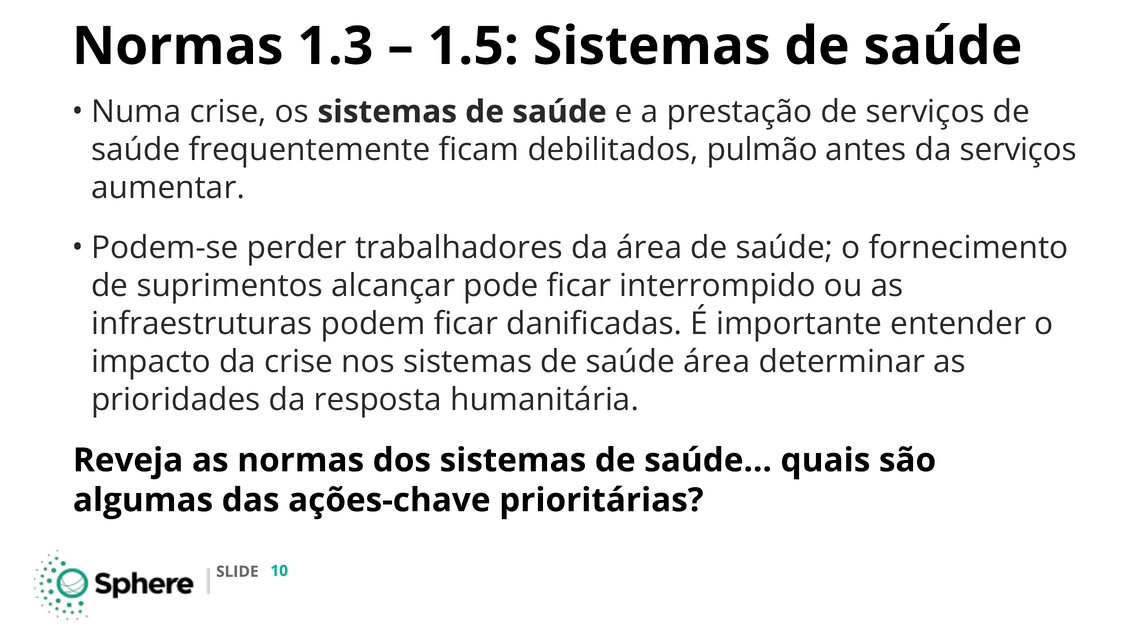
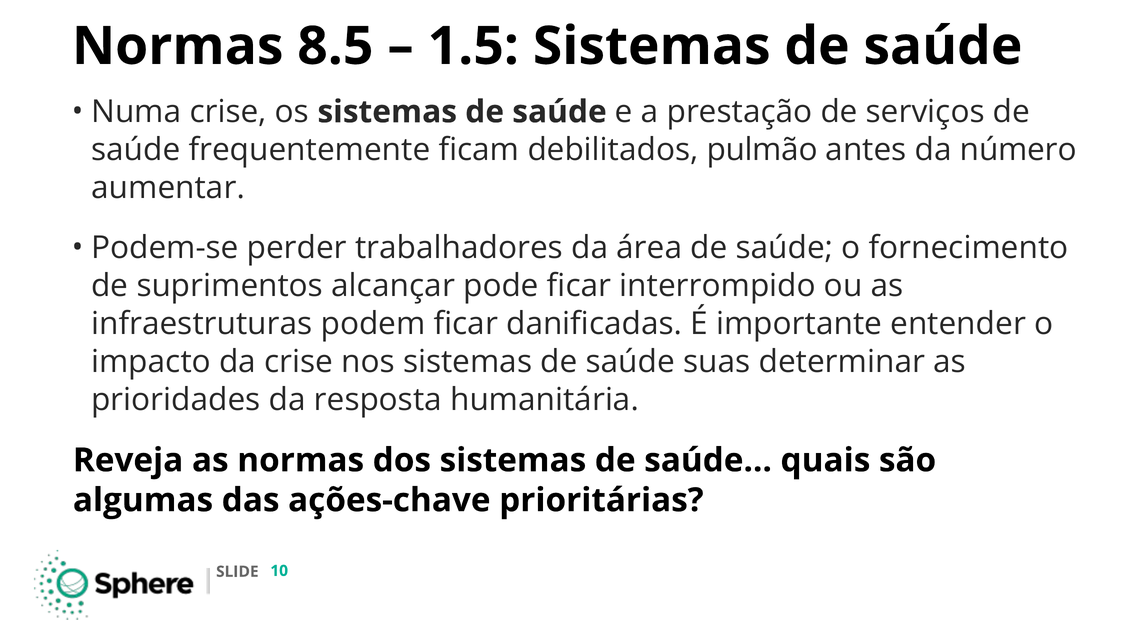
1.3: 1.3 -> 8.5
da serviços: serviços -> número
saúde área: área -> suas
